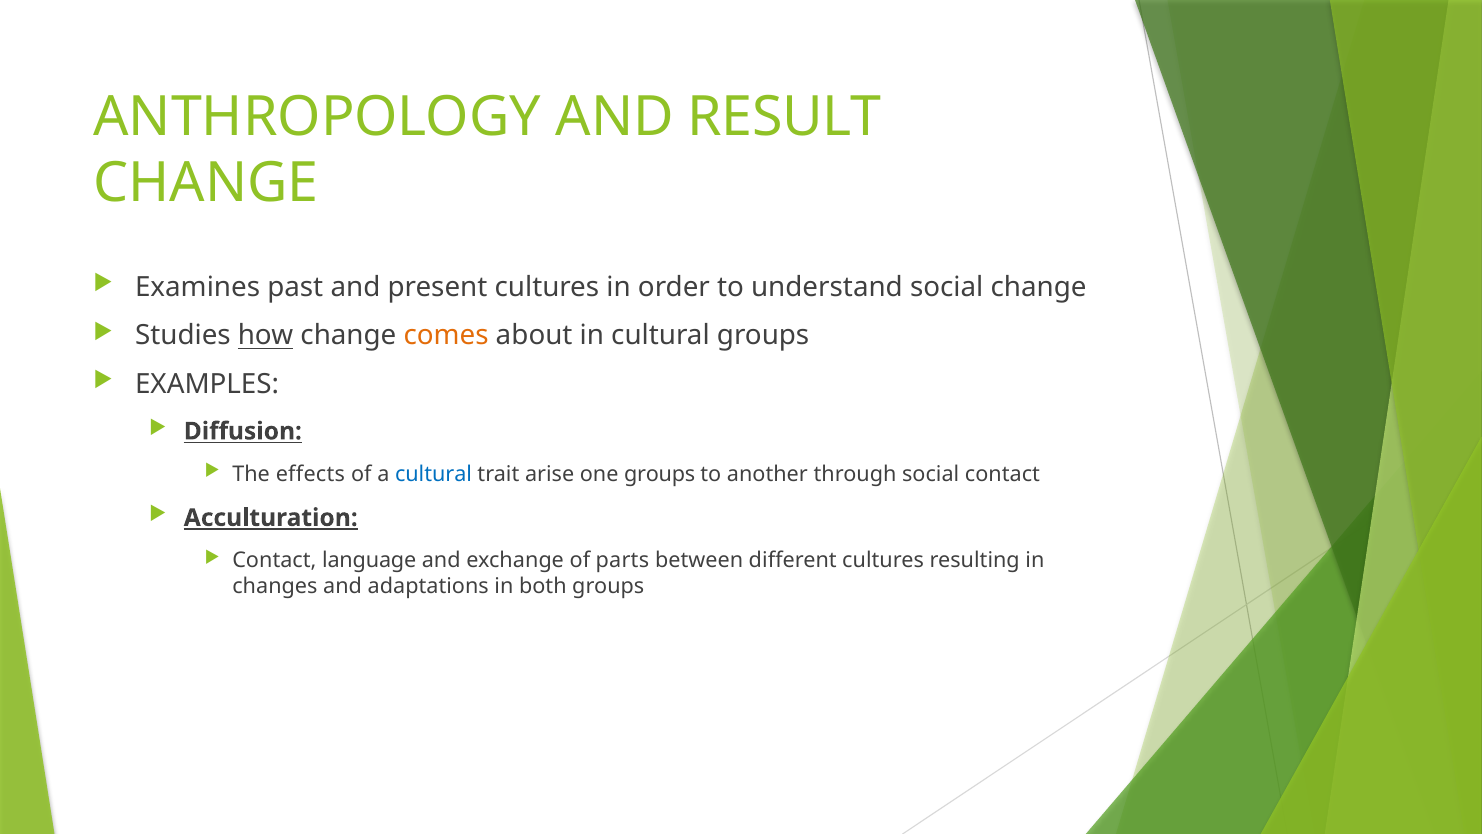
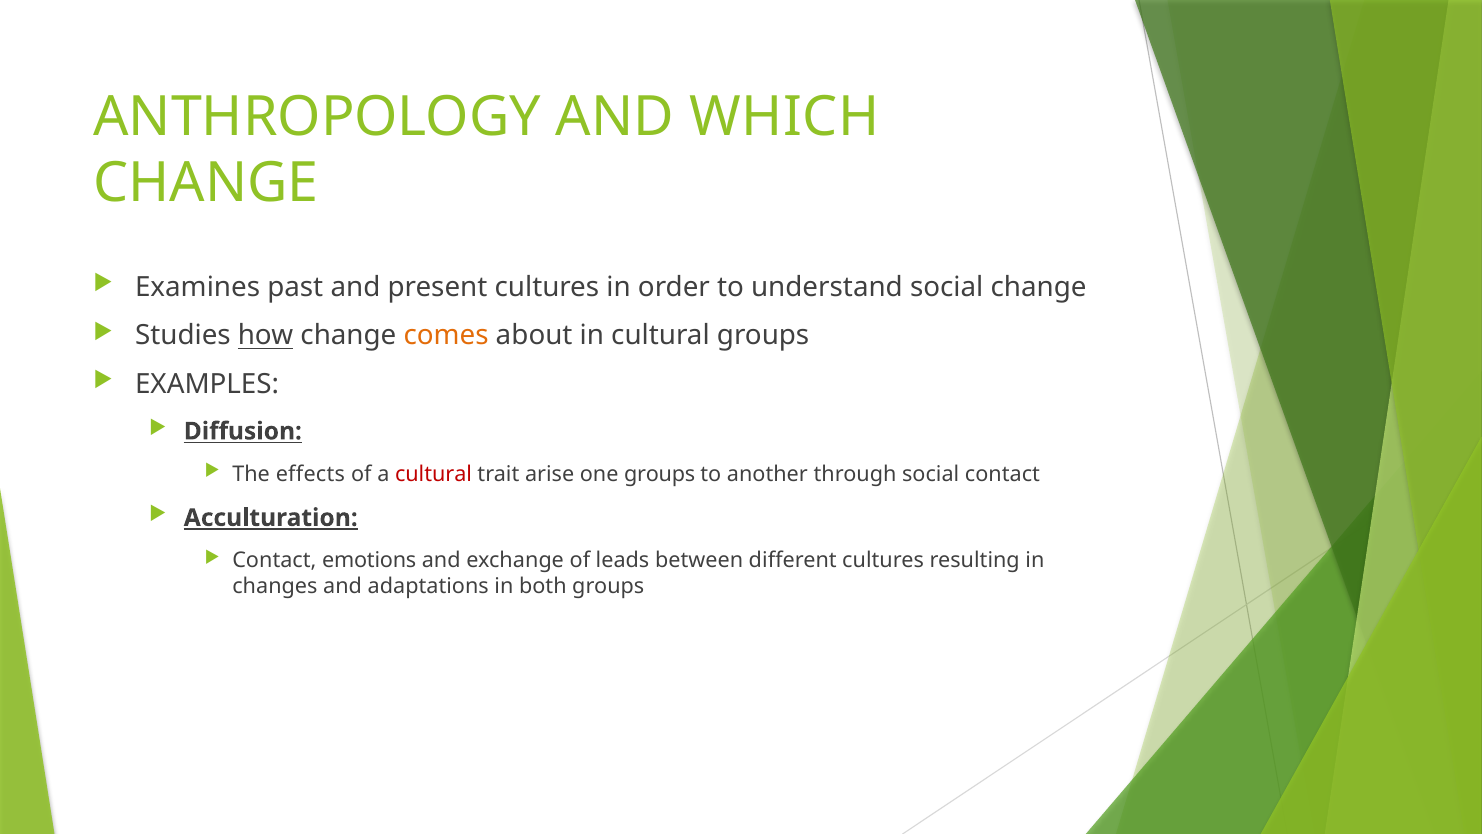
RESULT: RESULT -> WHICH
cultural at (433, 474) colour: blue -> red
language: language -> emotions
parts: parts -> leads
